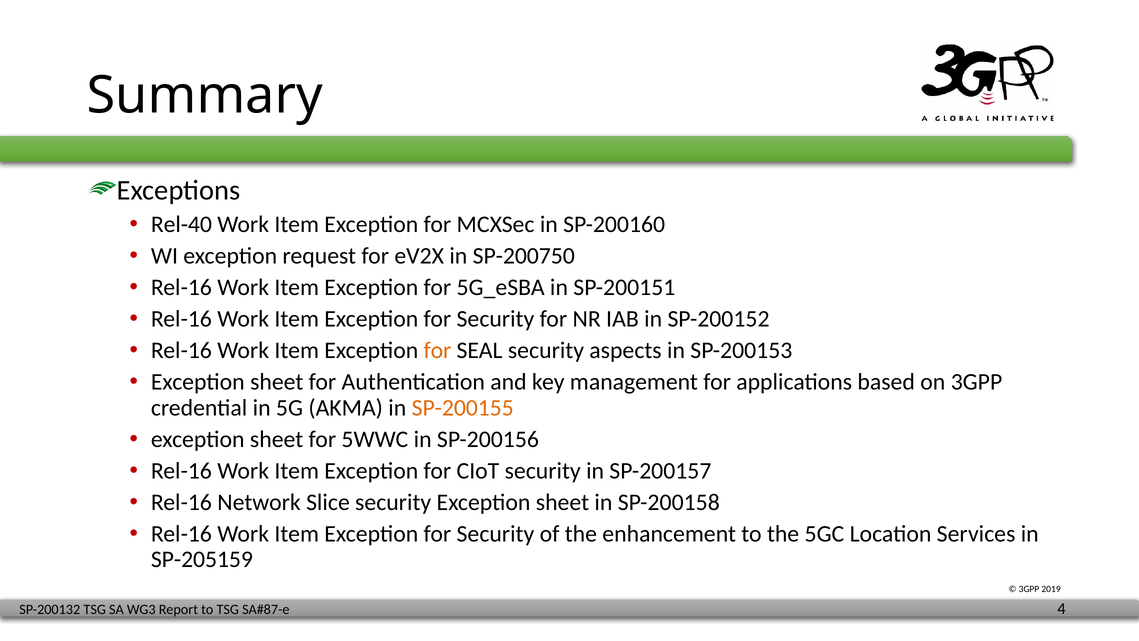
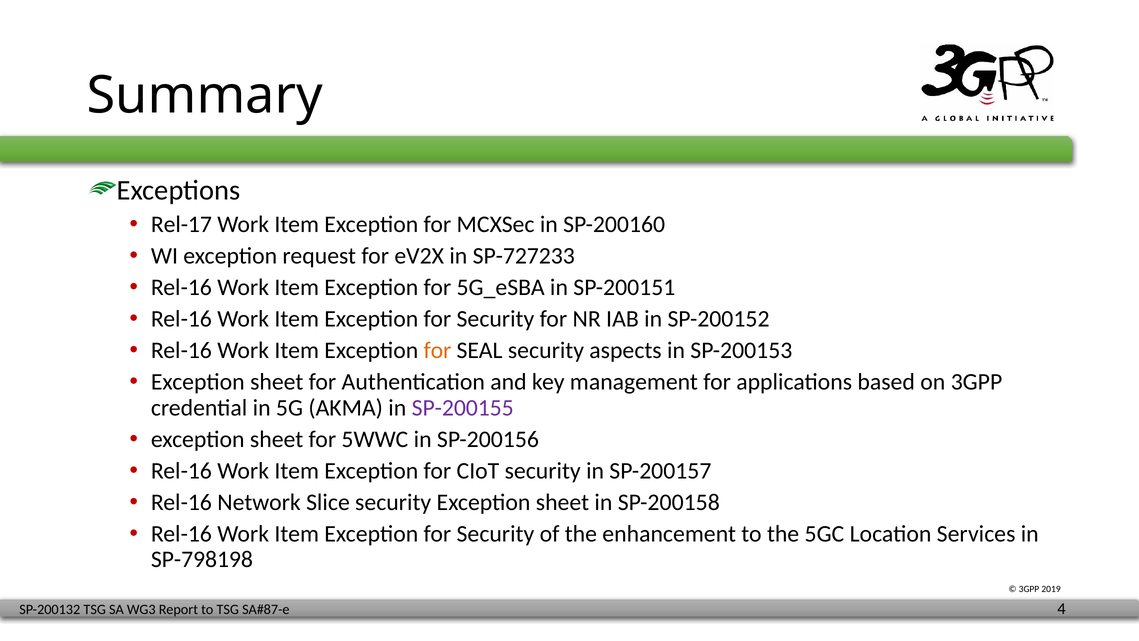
Rel-40: Rel-40 -> Rel-17
SP-200750: SP-200750 -> SP-727233
SP-200155 colour: orange -> purple
SP-205159: SP-205159 -> SP-798198
